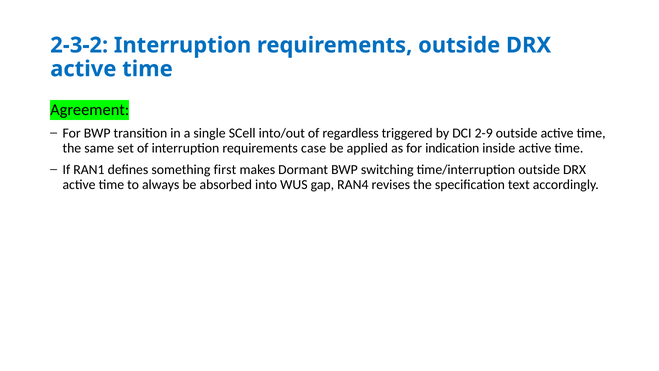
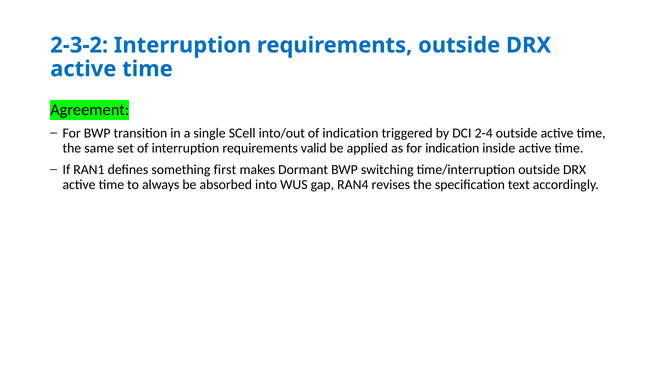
of regardless: regardless -> indication
2-9: 2-9 -> 2-4
case: case -> valid
